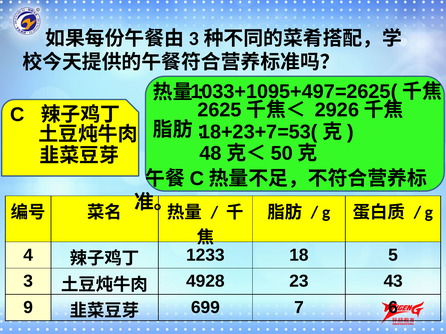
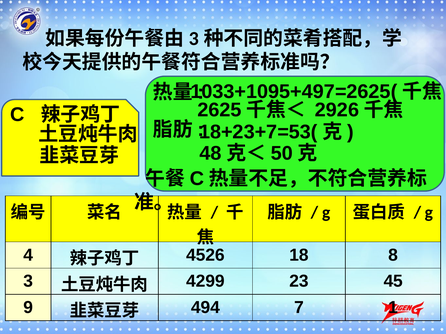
1233: 1233 -> 4526
5: 5 -> 8
4928: 4928 -> 4299
43: 43 -> 45
699: 699 -> 494
6: 6 -> 1
